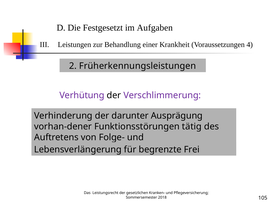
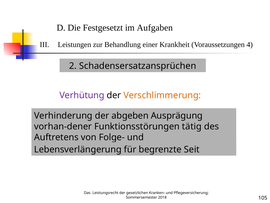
Früherkennungsleistungen: Früherkennungsleistungen -> Schadensersatzansprüchen
Verschlimmerung colour: purple -> orange
darunter: darunter -> abgeben
Frei: Frei -> Seit
